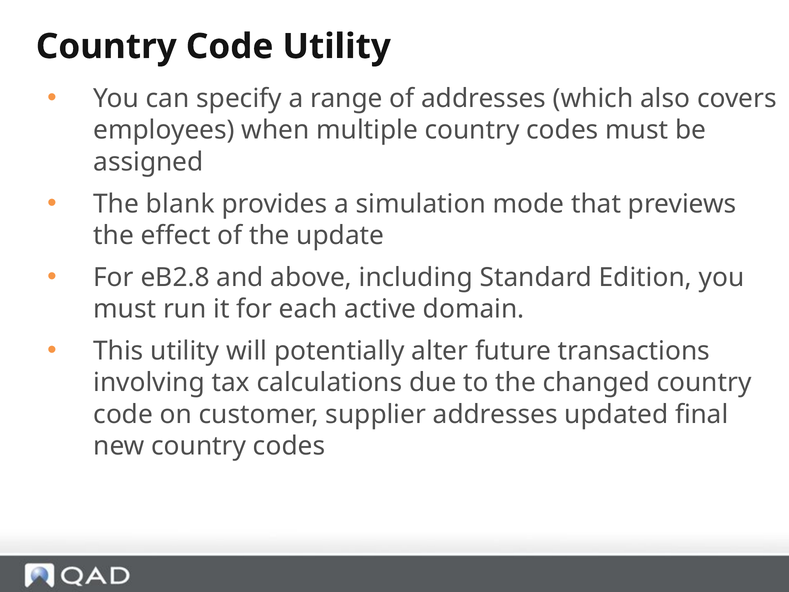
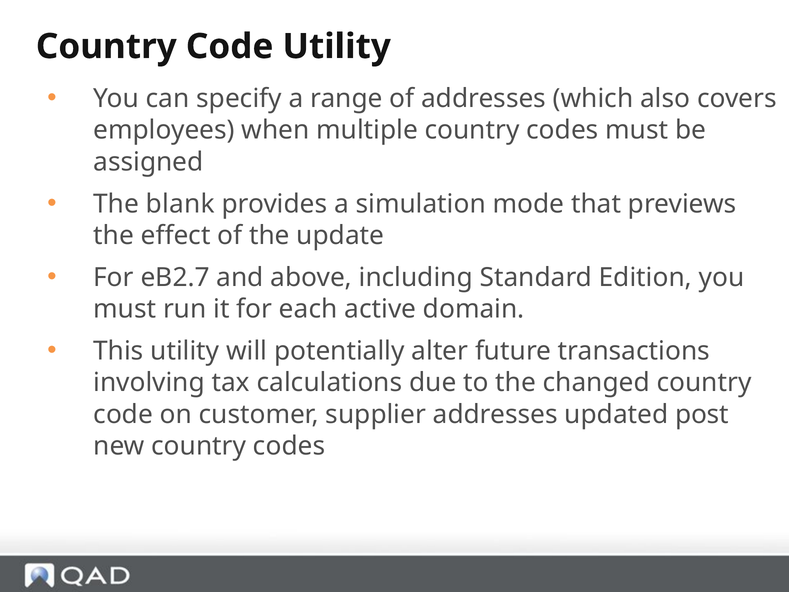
eB2.8: eB2.8 -> eB2.7
final: final -> post
